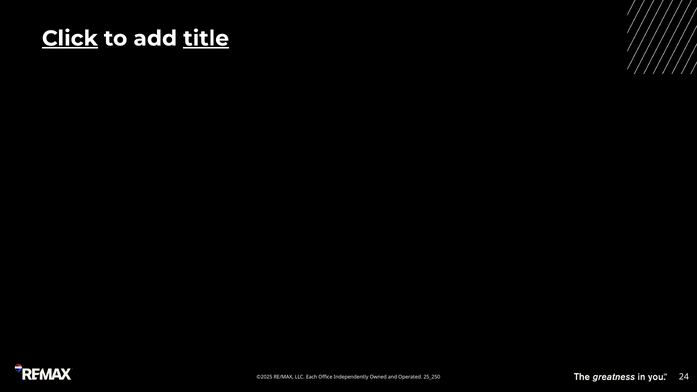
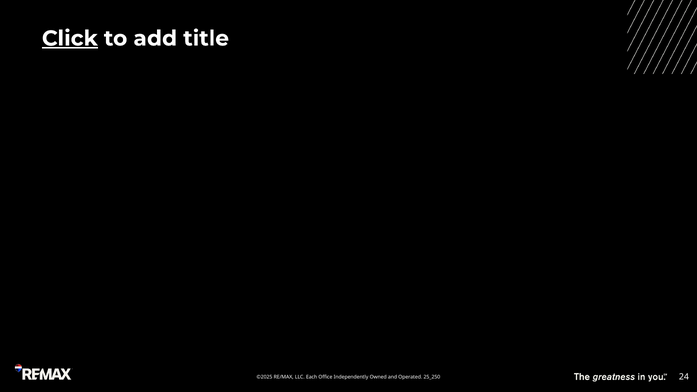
title underline: present -> none
